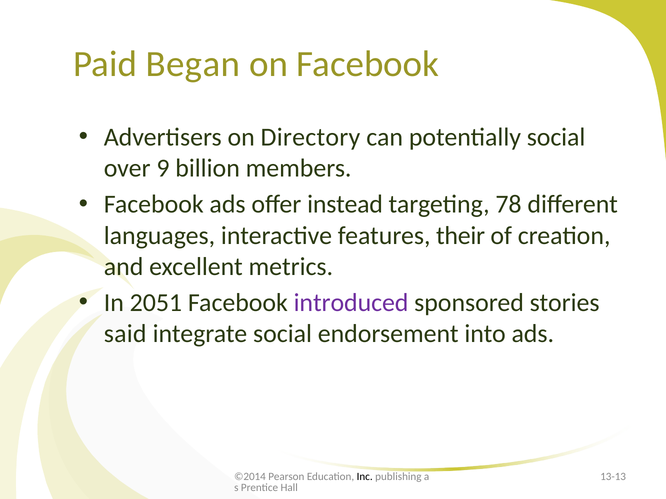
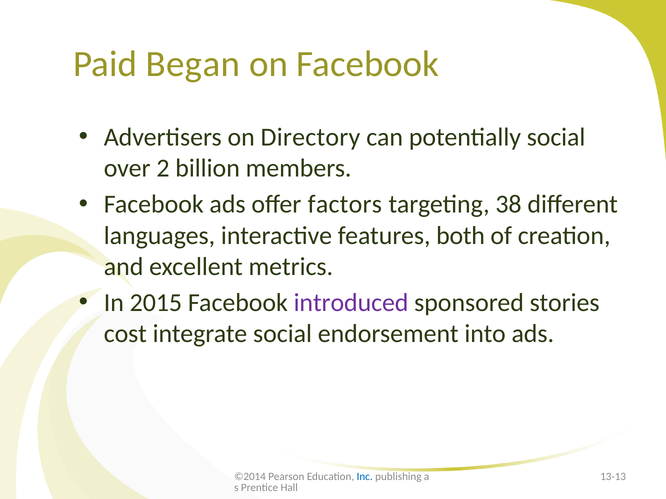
9: 9 -> 2
instead: instead -> factors
78: 78 -> 38
their: their -> both
2051: 2051 -> 2015
said: said -> cost
Inc colour: black -> blue
